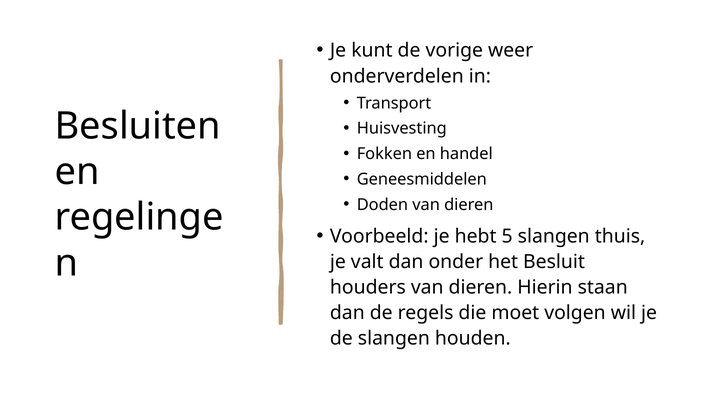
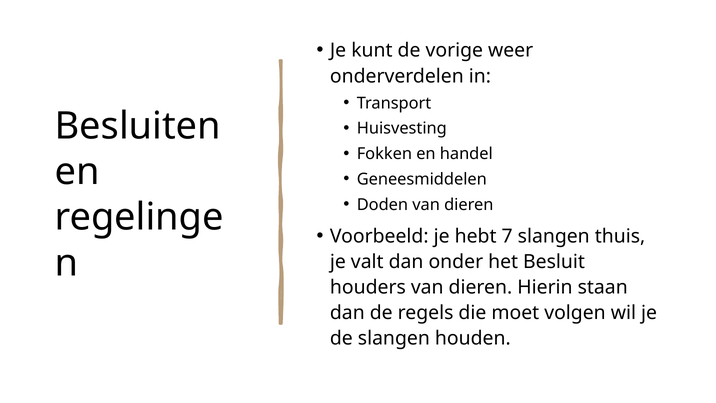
5: 5 -> 7
